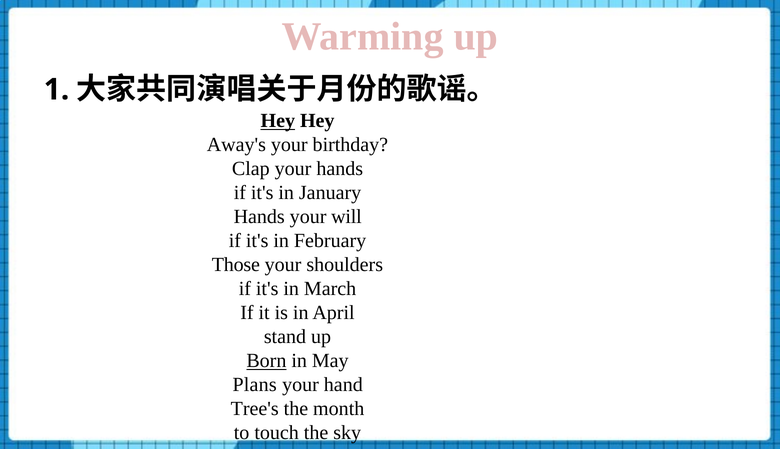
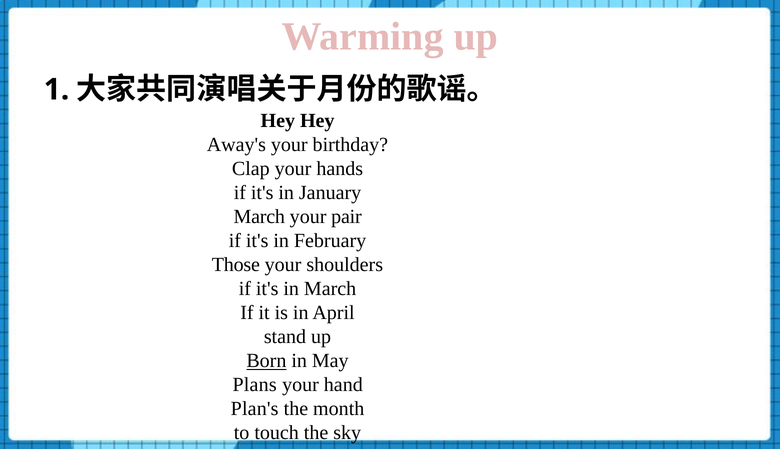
Hey at (278, 121) underline: present -> none
Hands at (259, 217): Hands -> March
will: will -> pair
Tree's: Tree's -> Plan's
